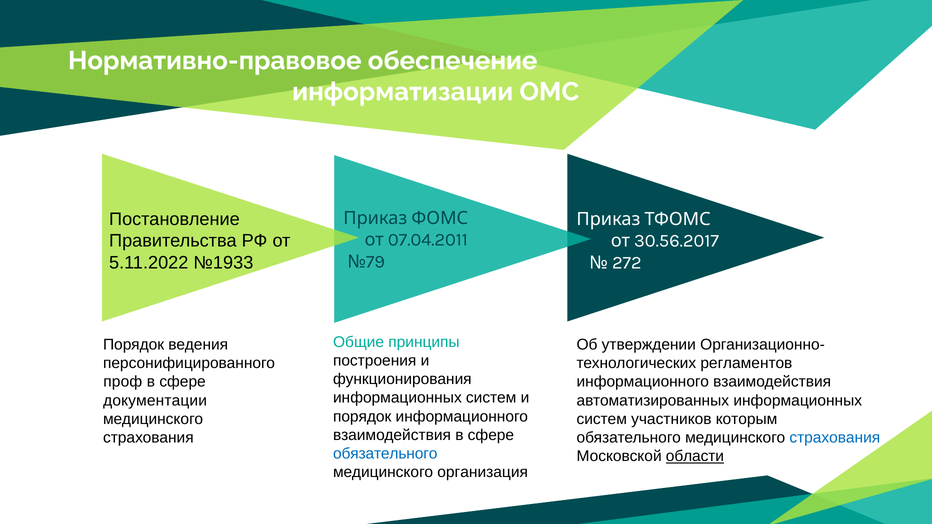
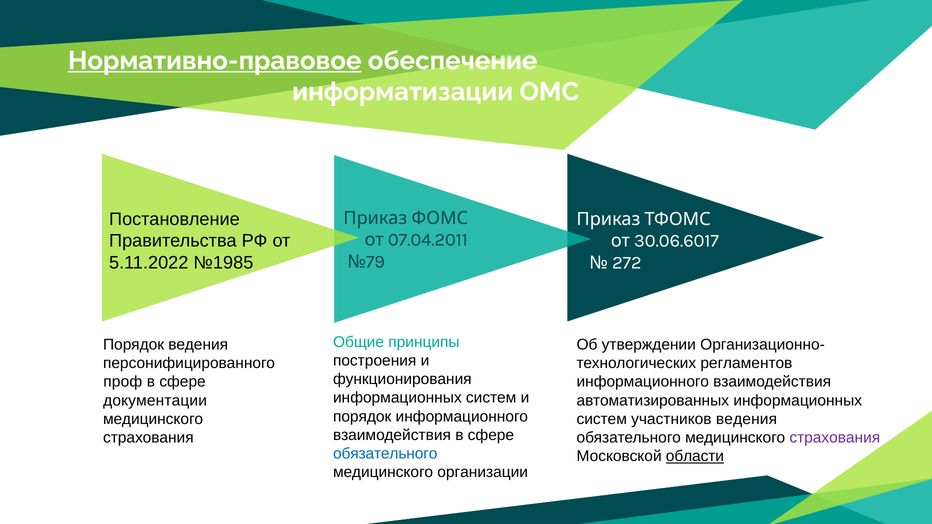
Нормативно-правовое underline: none -> present
30.56.2017: 30.56.2017 -> 30.06.6017
№1933: №1933 -> №1985
участников которым: которым -> ведения
страхования at (835, 438) colour: blue -> purple
организация: организация -> организации
